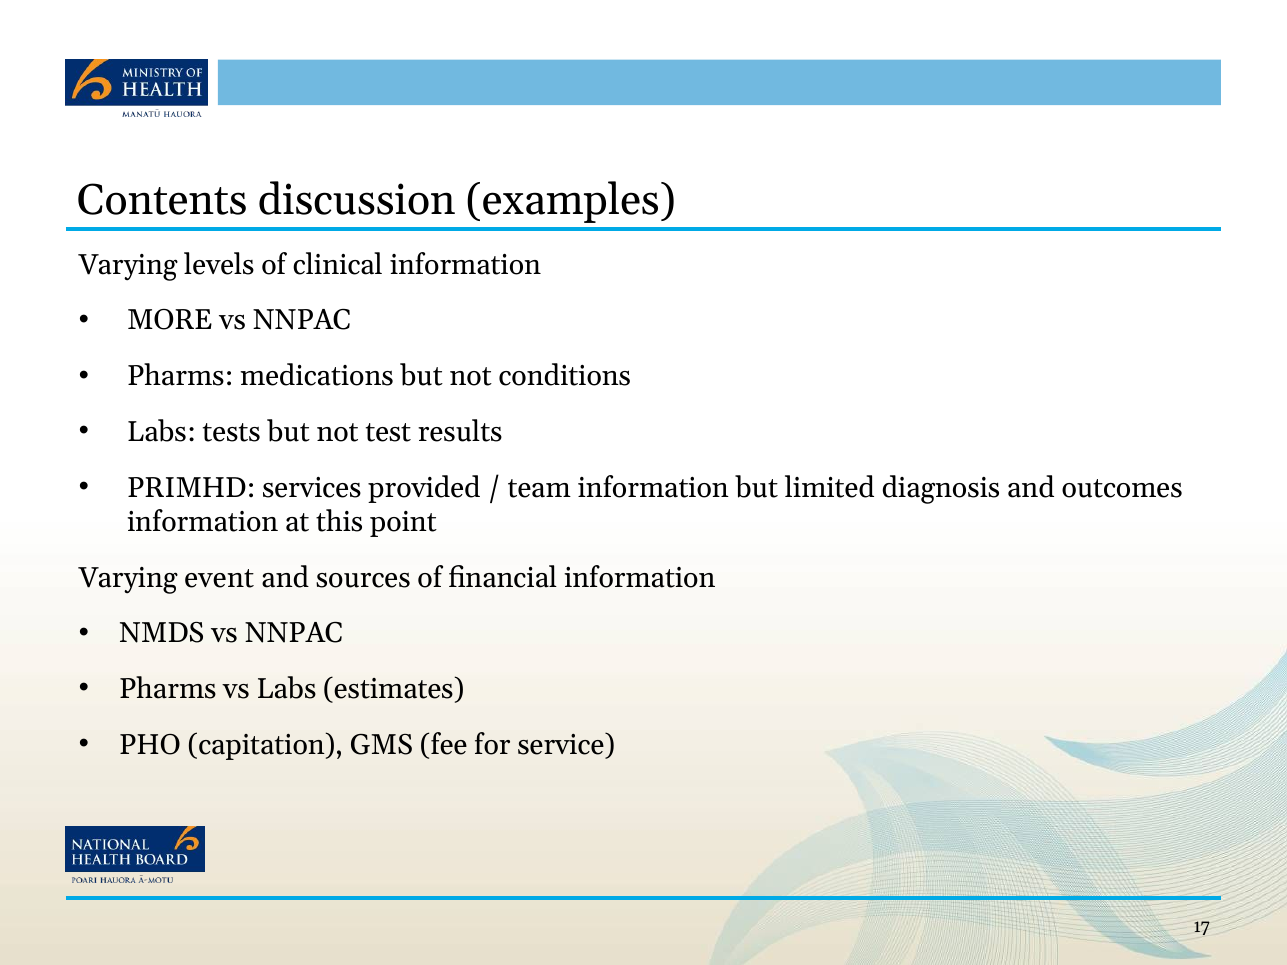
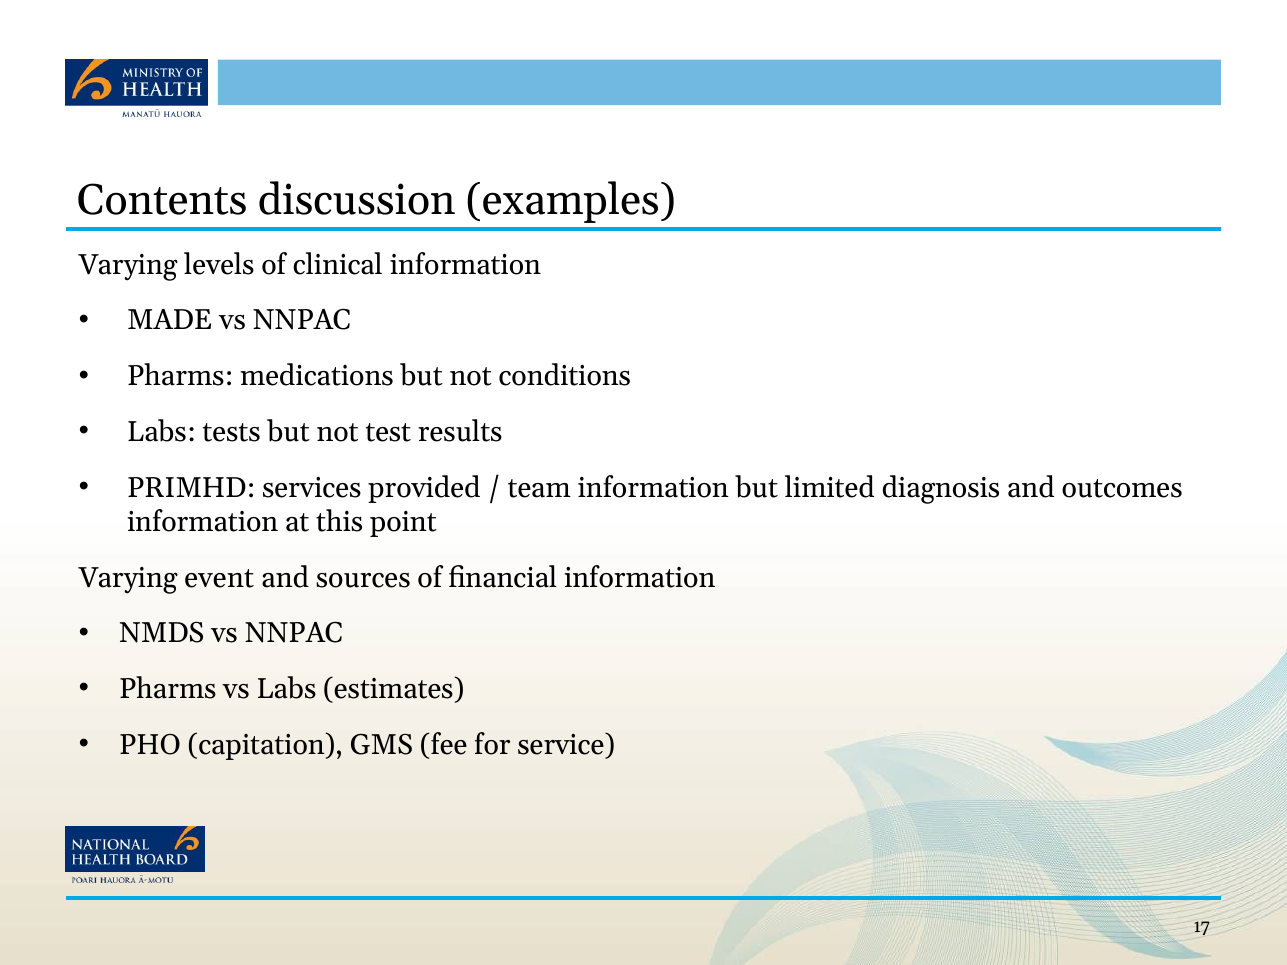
MORE: MORE -> MADE
